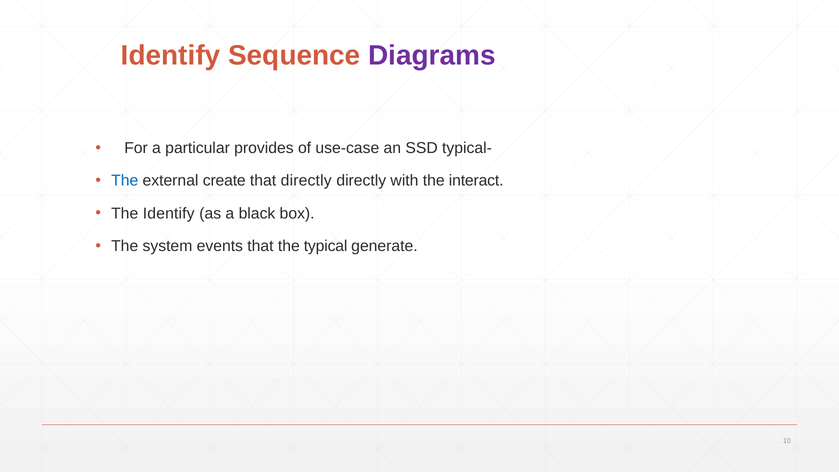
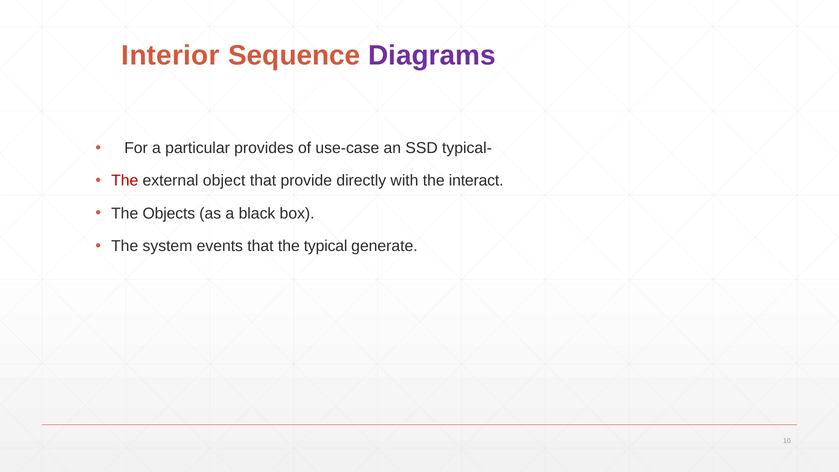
Identify at (171, 55): Identify -> Interior
The at (125, 181) colour: blue -> red
create: create -> object
that directly: directly -> provide
The Identify: Identify -> Objects
